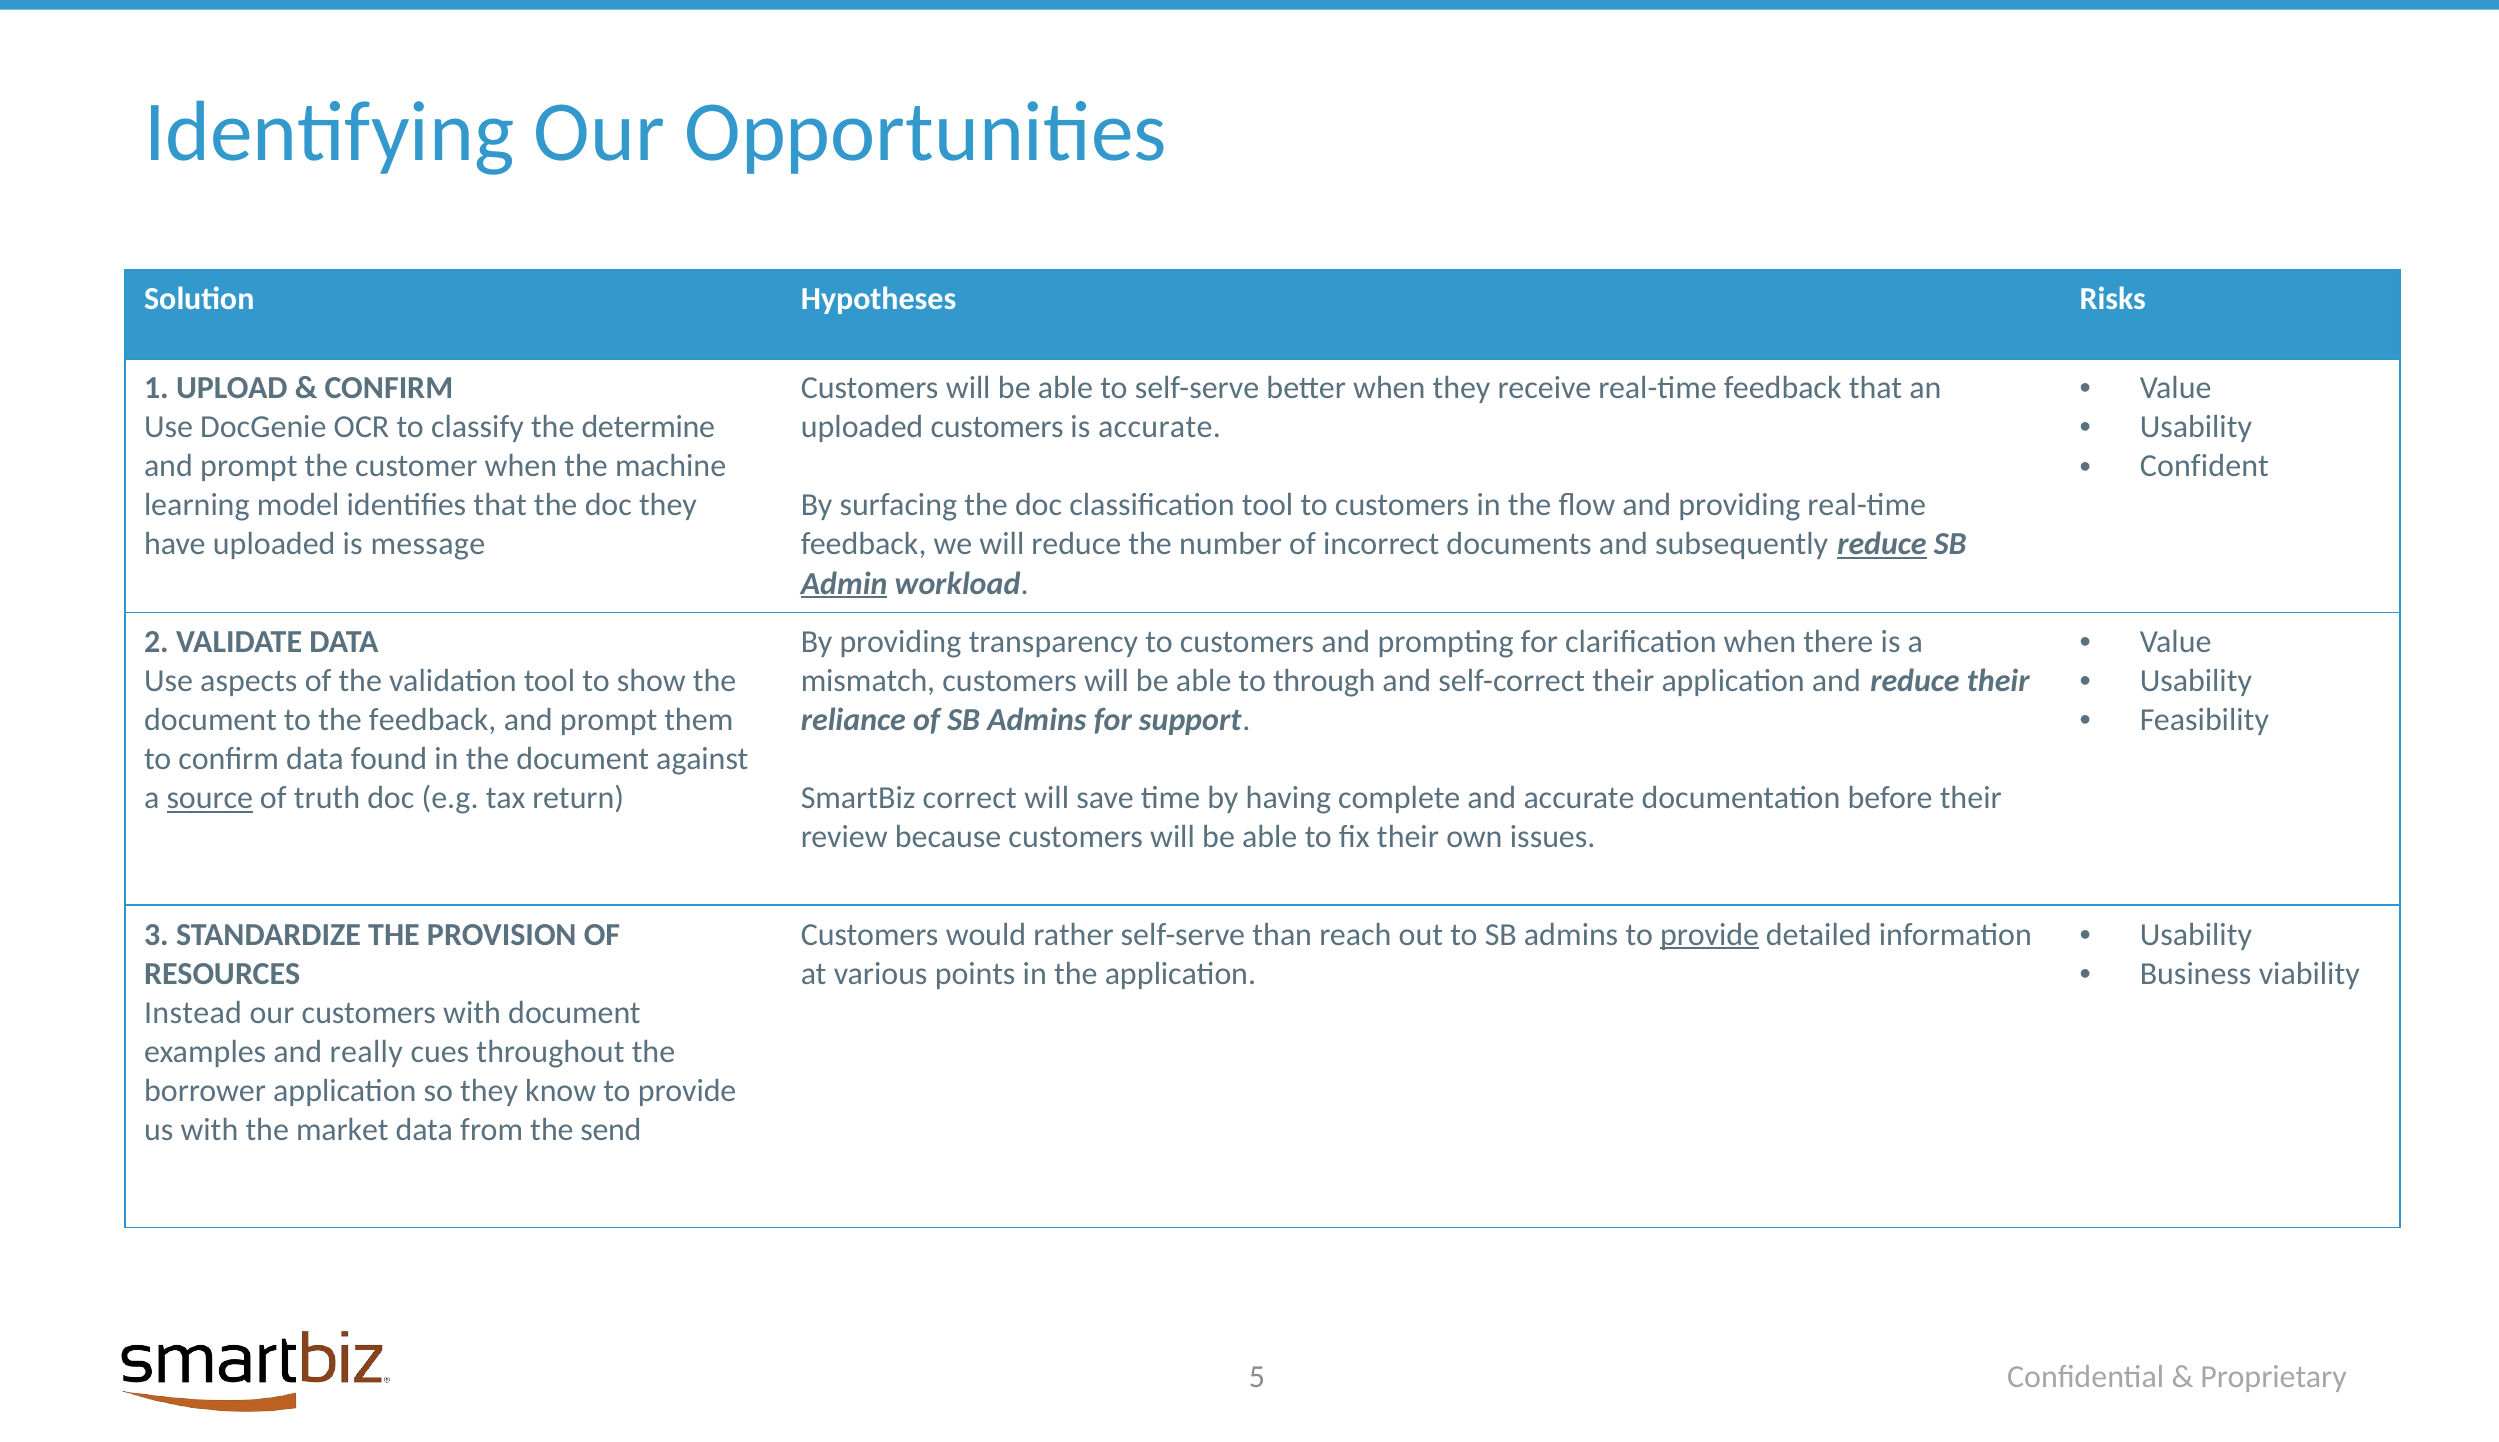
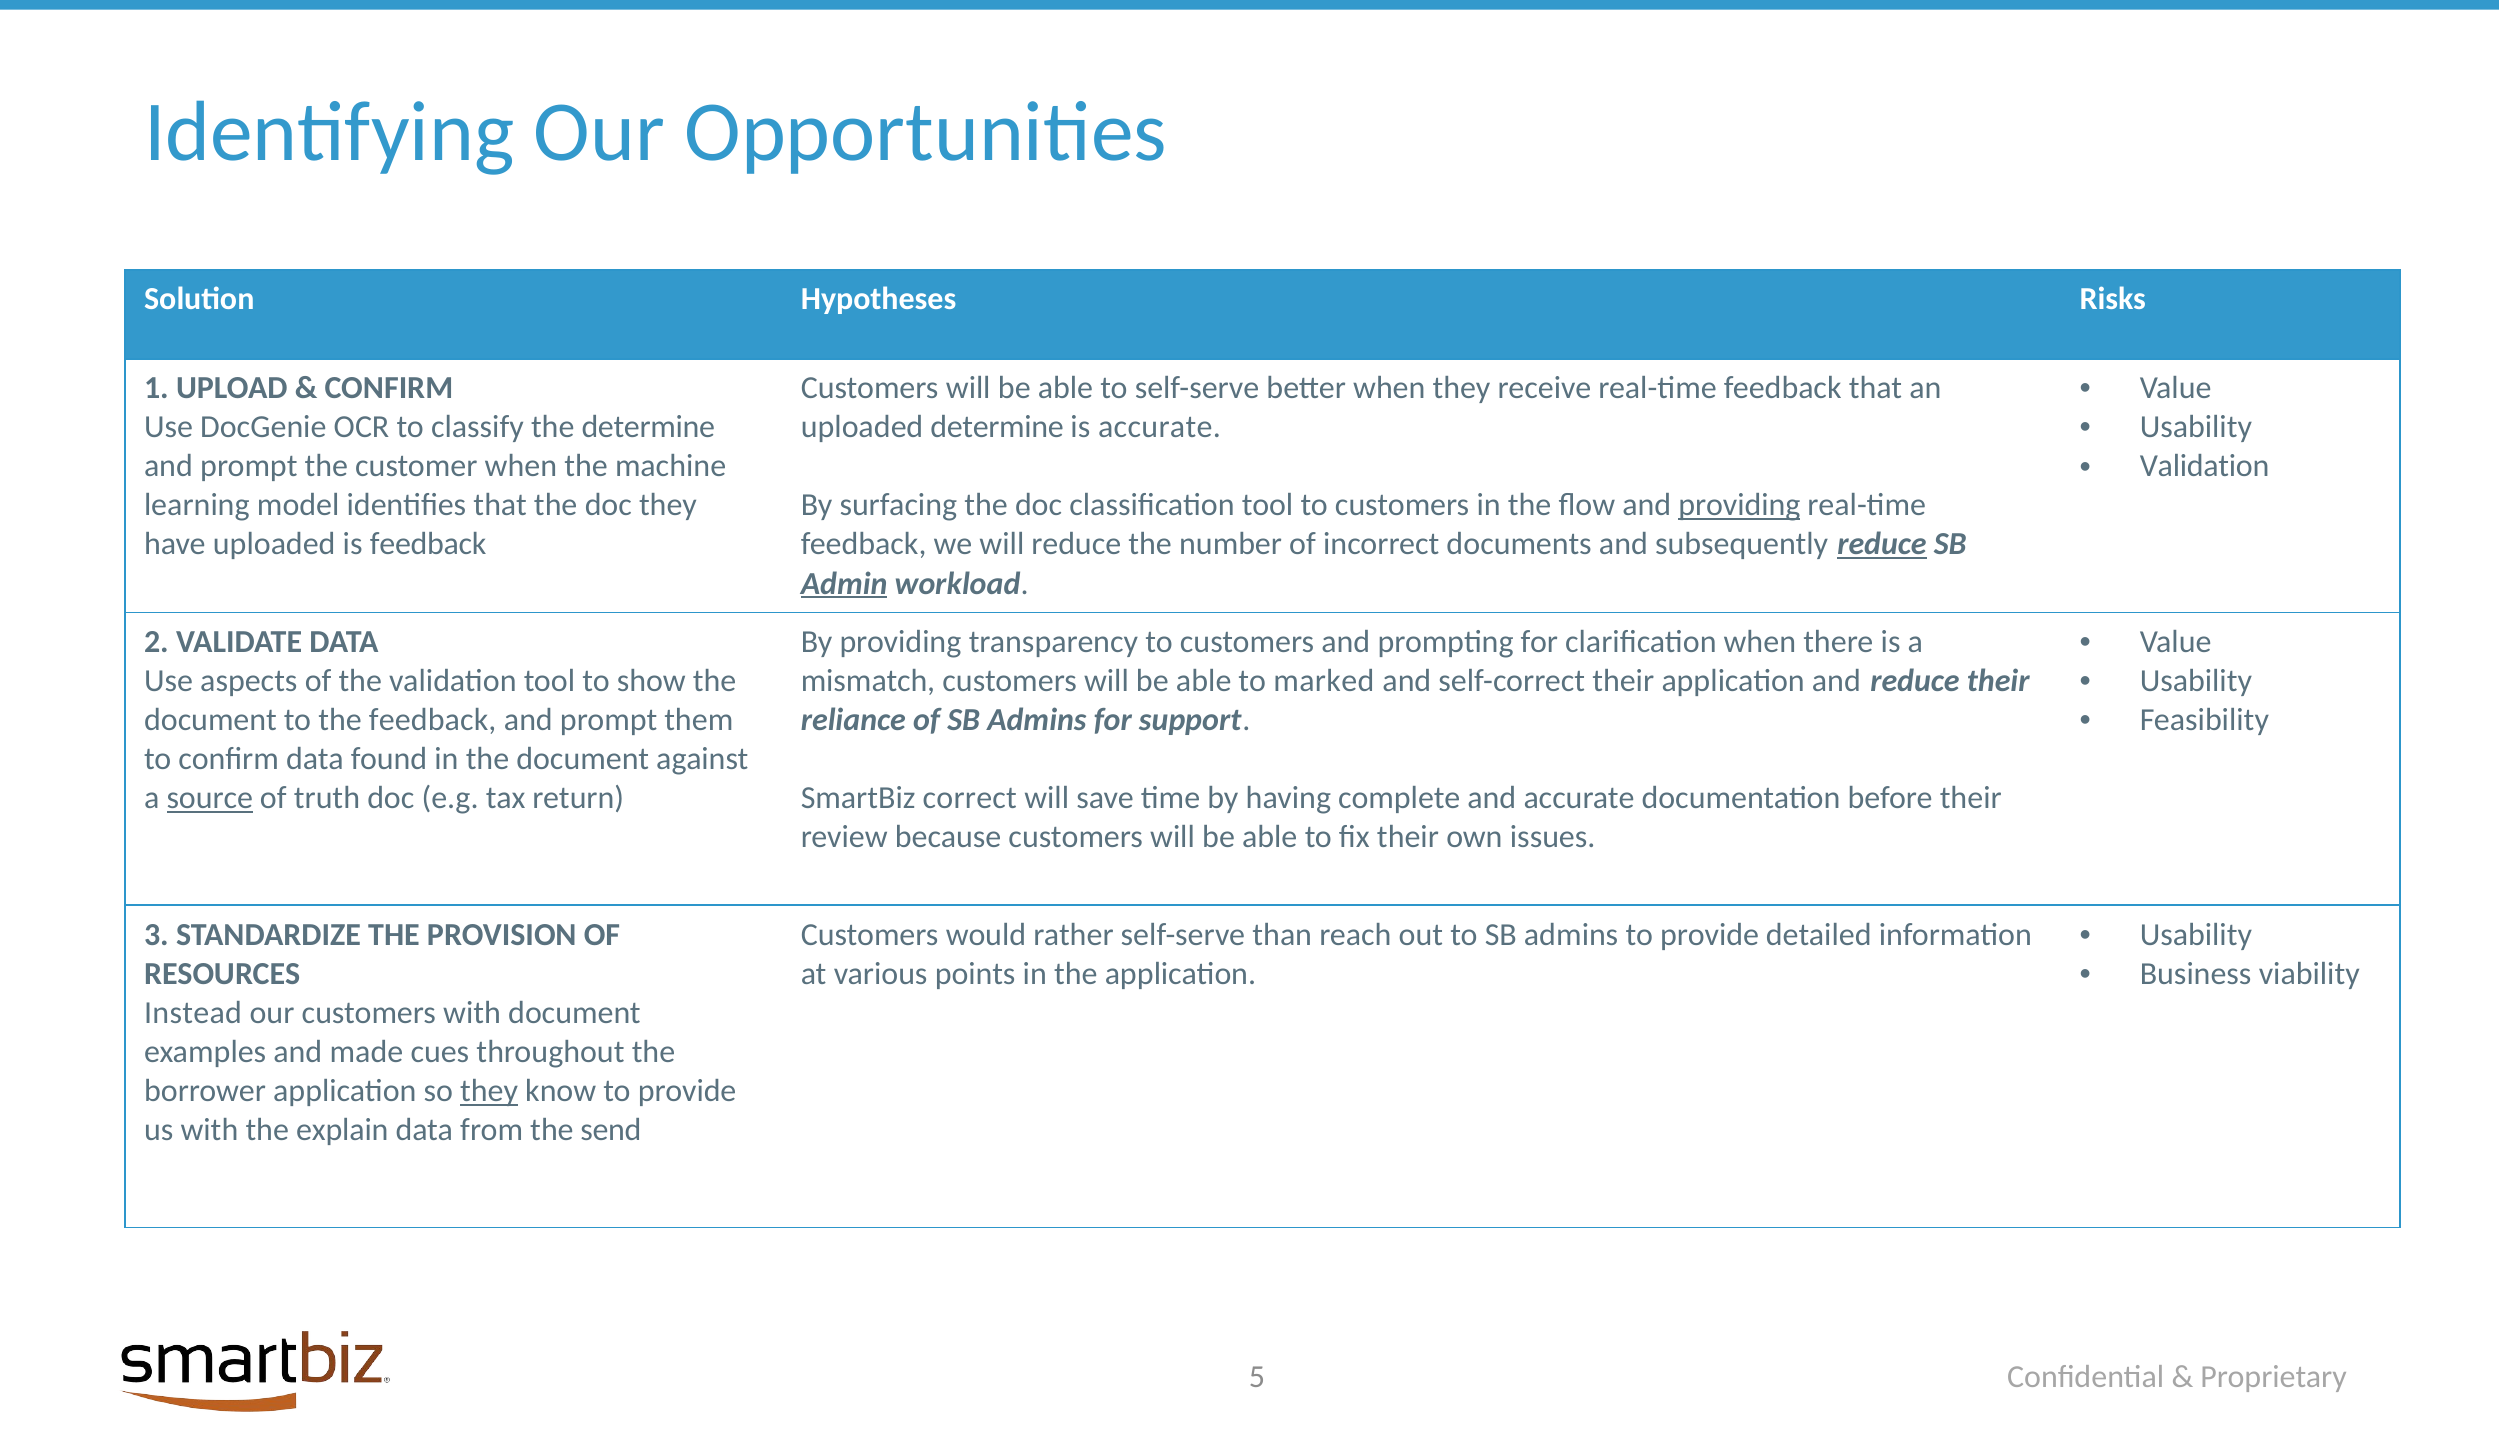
uploaded customers: customers -> determine
Confident at (2204, 466): Confident -> Validation
providing at (1739, 505) underline: none -> present
is message: message -> feedback
through: through -> marked
provide at (1710, 934) underline: present -> none
really: really -> made
they at (489, 1091) underline: none -> present
market: market -> explain
